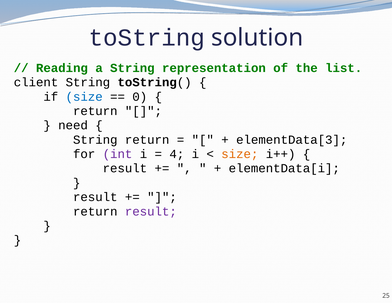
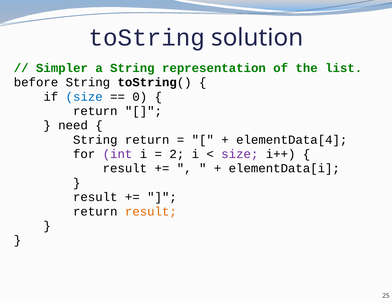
Reading: Reading -> Simpler
client: client -> before
elementData[3: elementData[3 -> elementData[4
4: 4 -> 2
size at (240, 154) colour: orange -> purple
result at (151, 211) colour: purple -> orange
